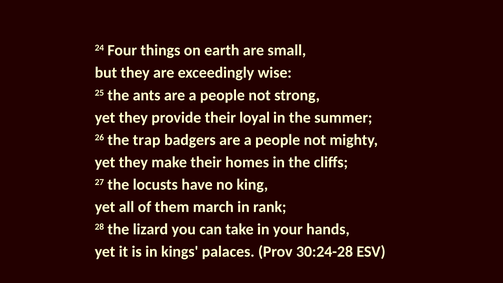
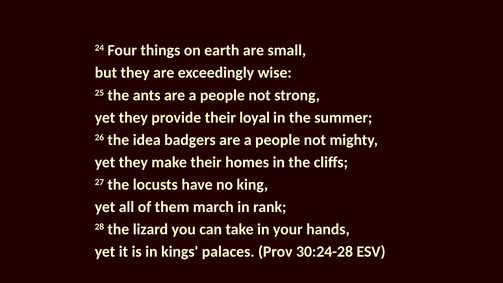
trap: trap -> idea
